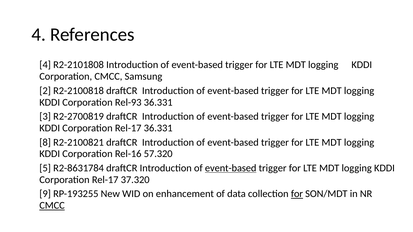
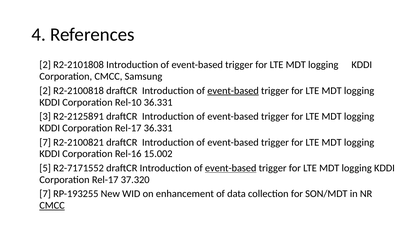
4 at (45, 65): 4 -> 2
event-based at (233, 91) underline: none -> present
Rel-93: Rel-93 -> Rel-10
R2-2700819: R2-2700819 -> R2-2125891
8 at (45, 142): 8 -> 7
57.320: 57.320 -> 15.002
R2-8631784: R2-8631784 -> R2-7171552
9 at (45, 194): 9 -> 7
for at (297, 194) underline: present -> none
